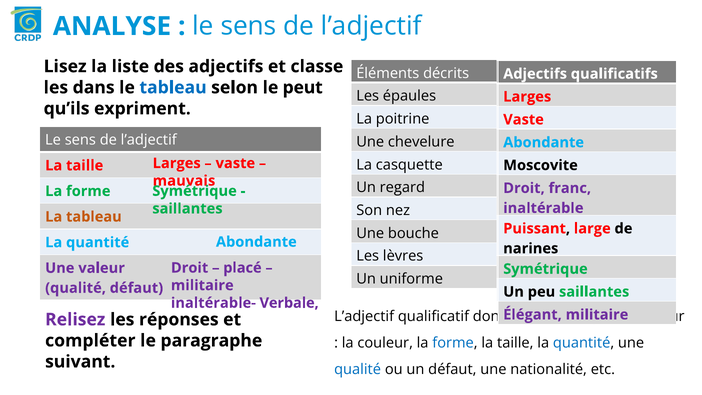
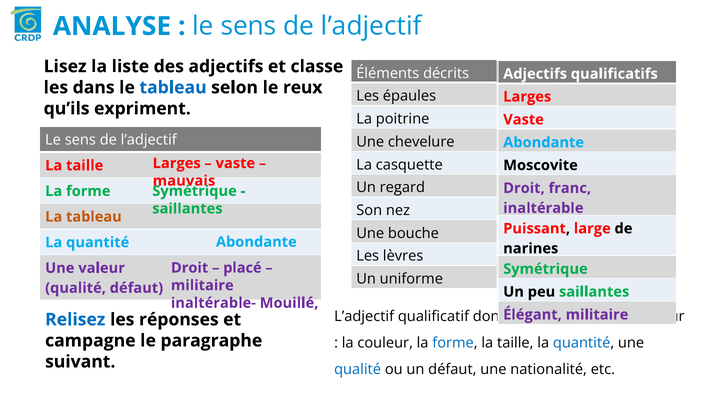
peut: peut -> reux
Verbale: Verbale -> Mouillé
Relisez colour: purple -> blue
compléter: compléter -> campagne
